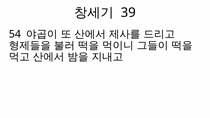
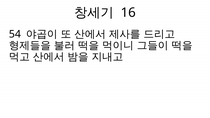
39: 39 -> 16
